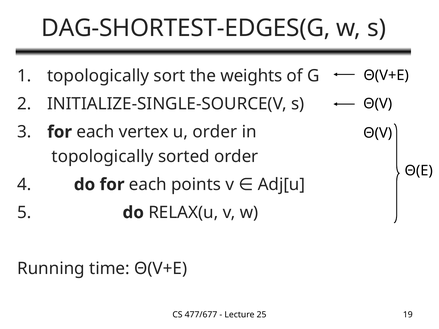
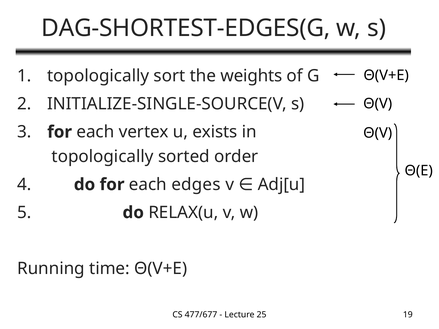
u order: order -> exists
points: points -> edges
